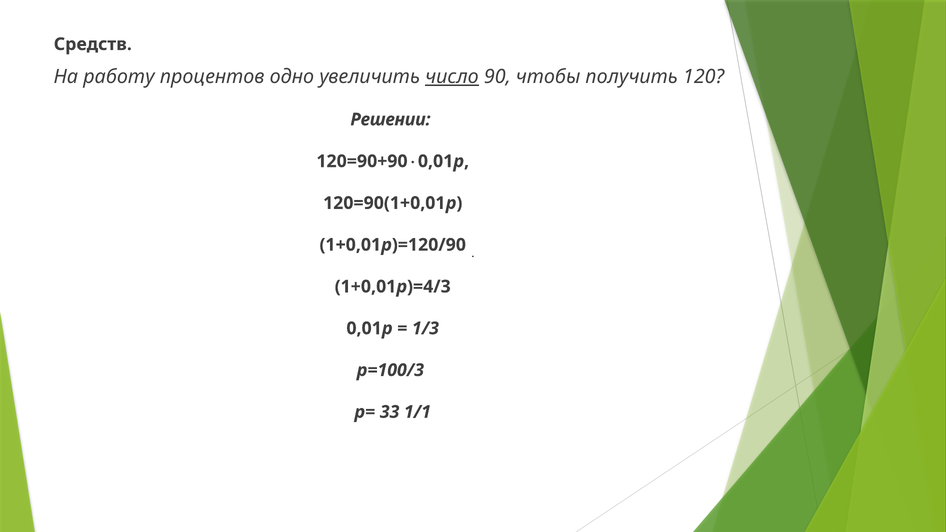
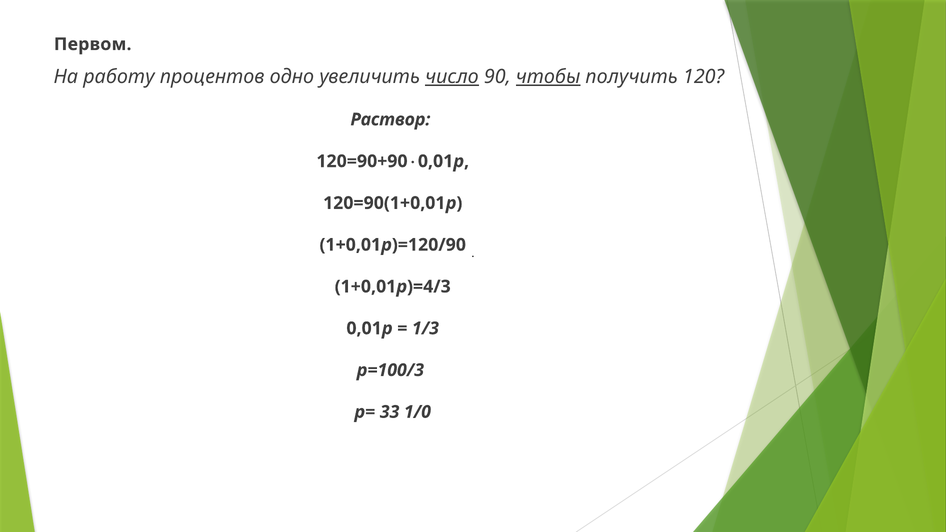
Средств: Средств -> Первом
чтобы underline: none -> present
Решении: Решении -> Раствор
1/1: 1/1 -> 1/0
